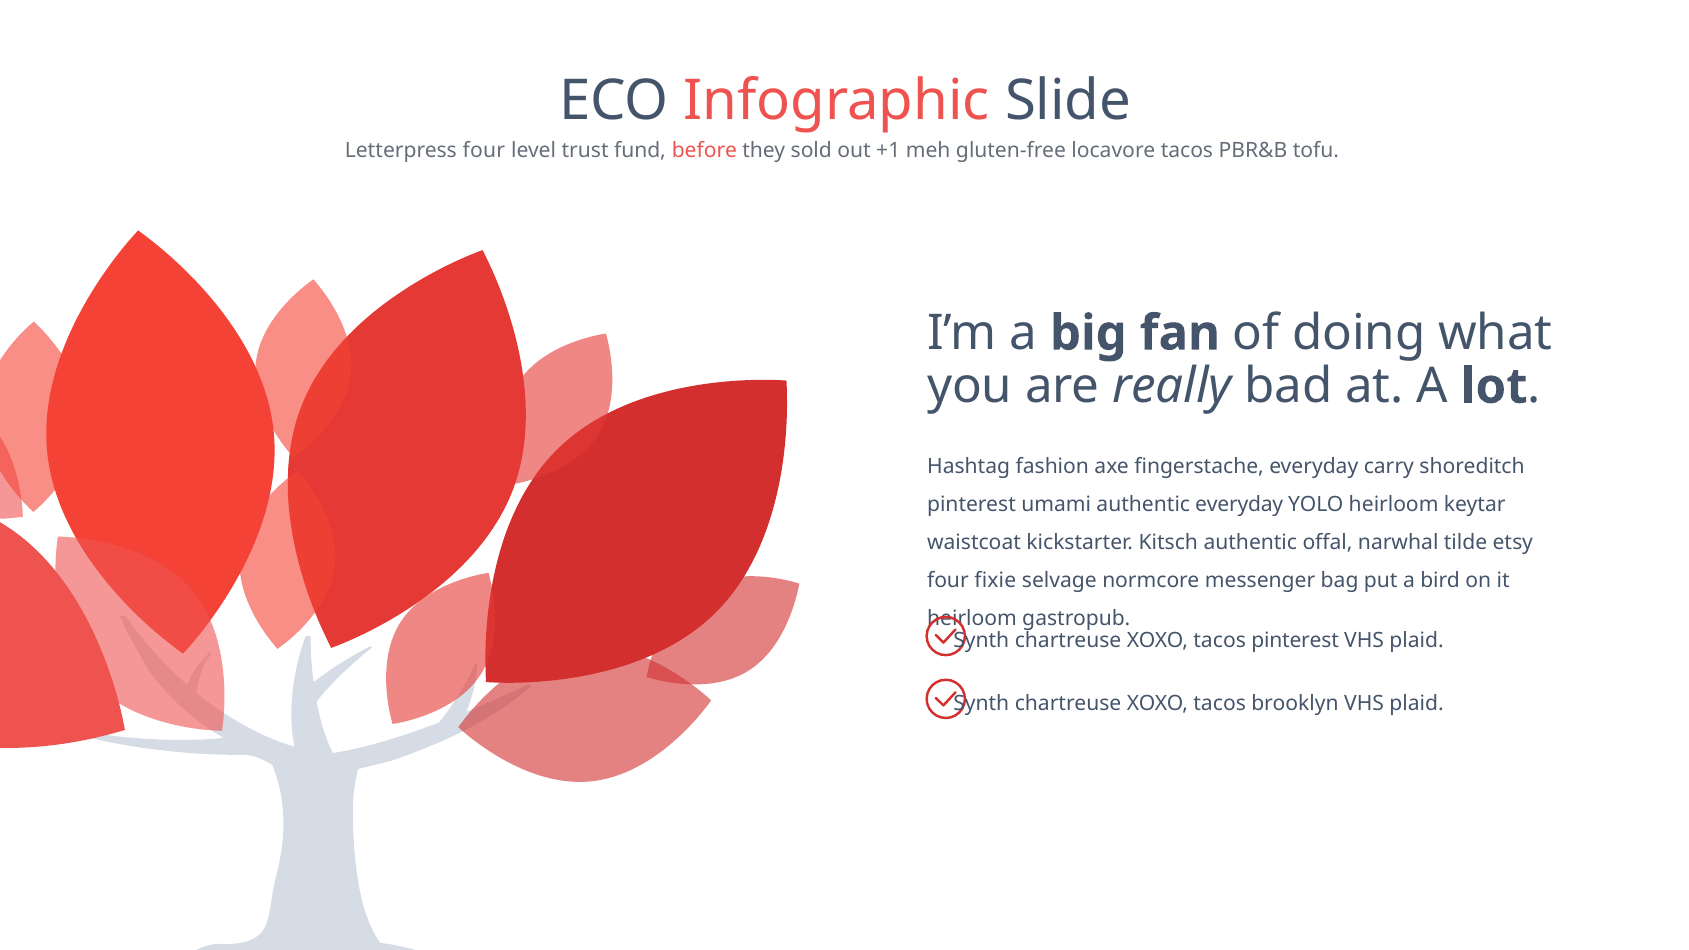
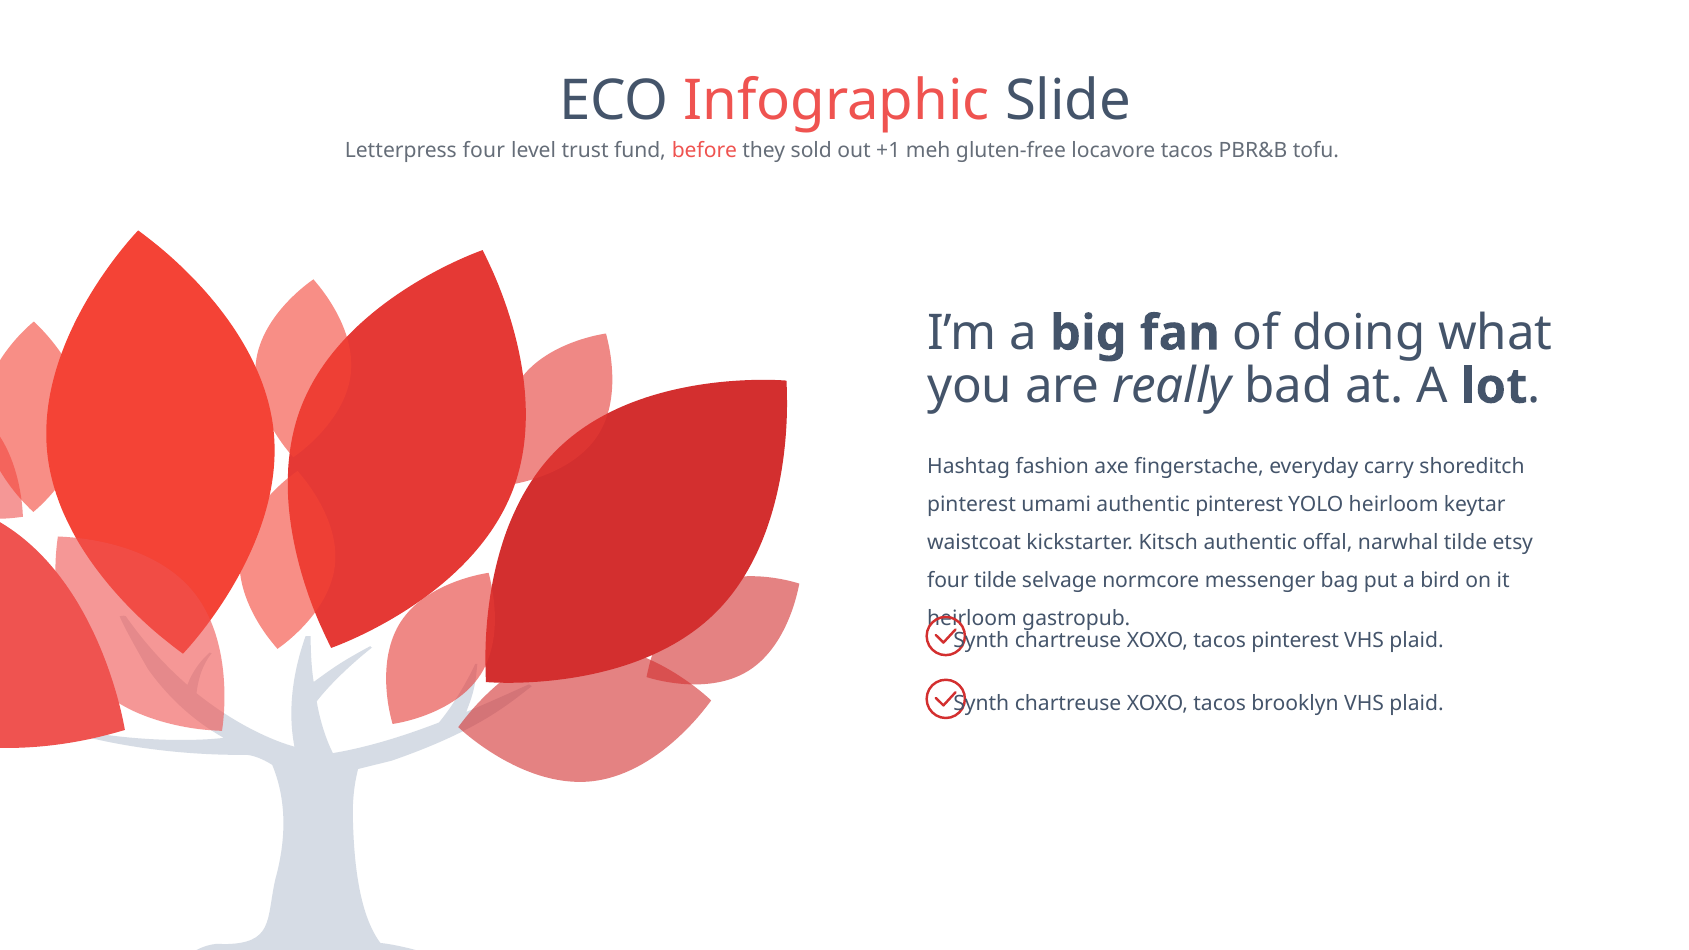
authentic everyday: everyday -> pinterest
four fixie: fixie -> tilde
